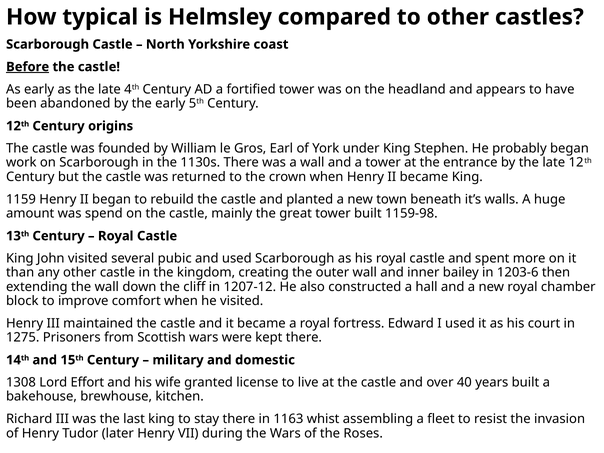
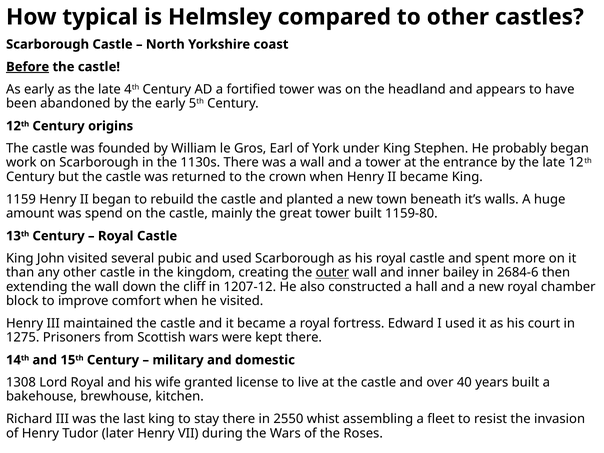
1159-98: 1159-98 -> 1159-80
outer underline: none -> present
1203-6: 1203-6 -> 2684-6
Lord Effort: Effort -> Royal
1163: 1163 -> 2550
